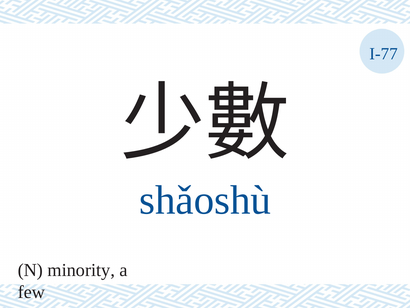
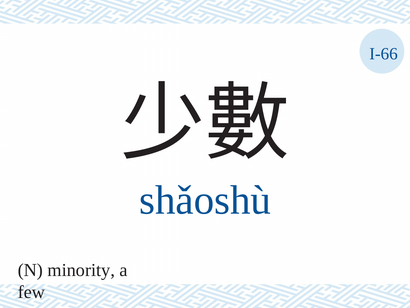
I-77: I-77 -> I-66
